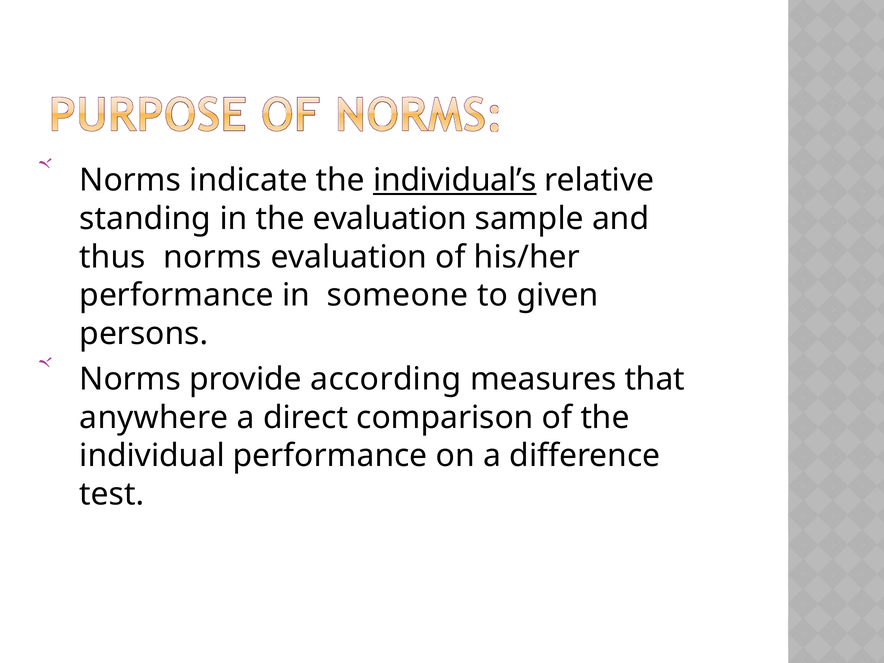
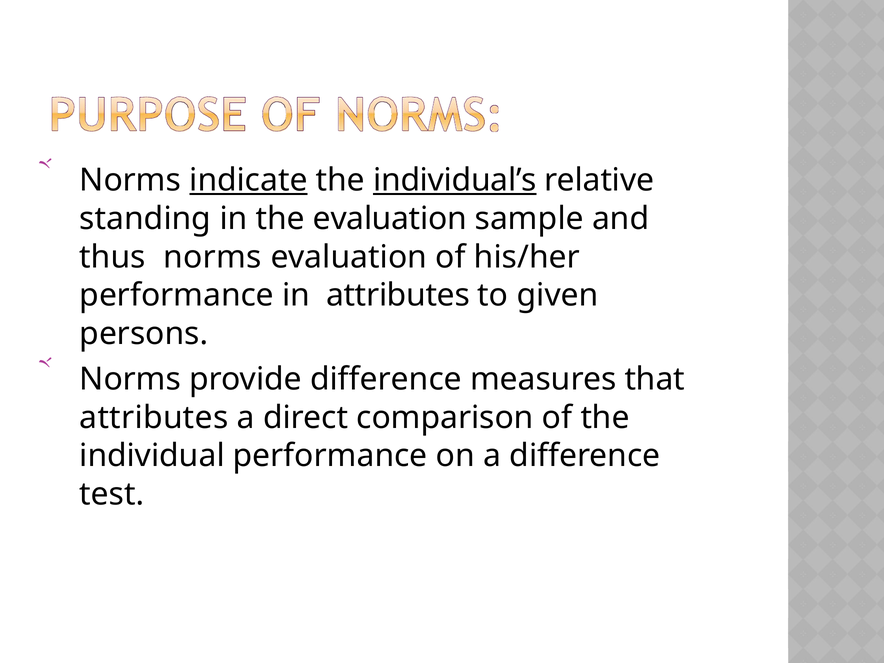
indicate underline: none -> present
in someone: someone -> attributes
provide according: according -> difference
anywhere at (154, 418): anywhere -> attributes
